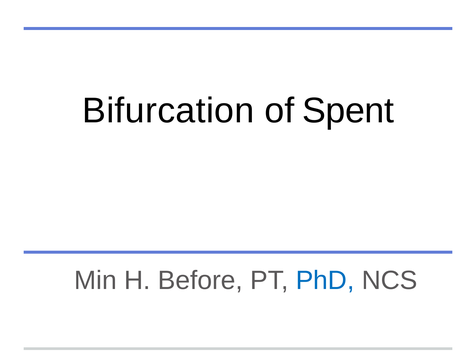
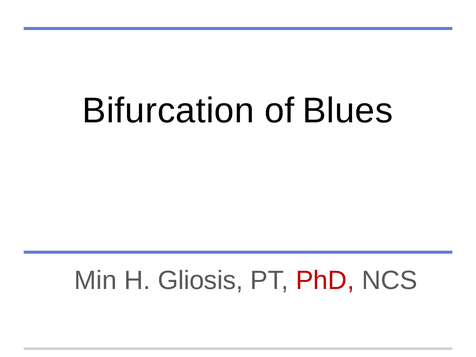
Spent: Spent -> Blues
Before: Before -> Gliosis
PhD colour: blue -> red
